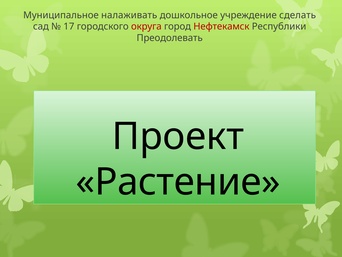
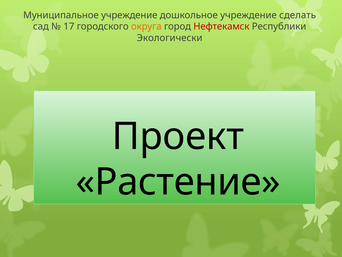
Муниципальное налаживать: налаживать -> учреждение
округа colour: red -> orange
Преодолевать: Преодолевать -> Экологически
